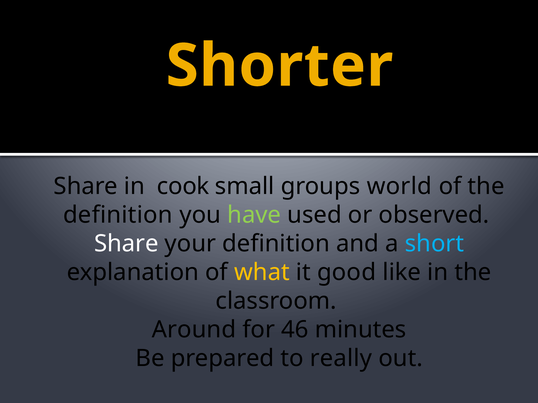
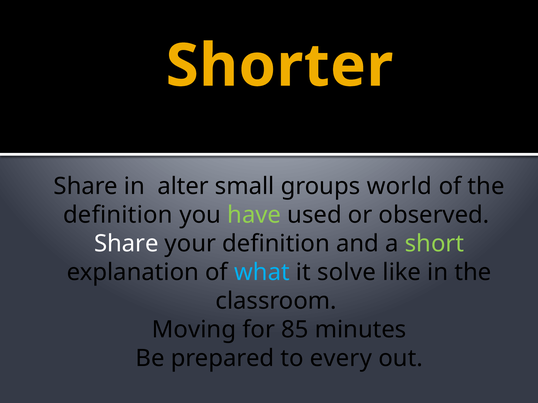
cook: cook -> alter
short colour: light blue -> light green
what colour: yellow -> light blue
good: good -> solve
Around: Around -> Moving
46: 46 -> 85
really: really -> every
